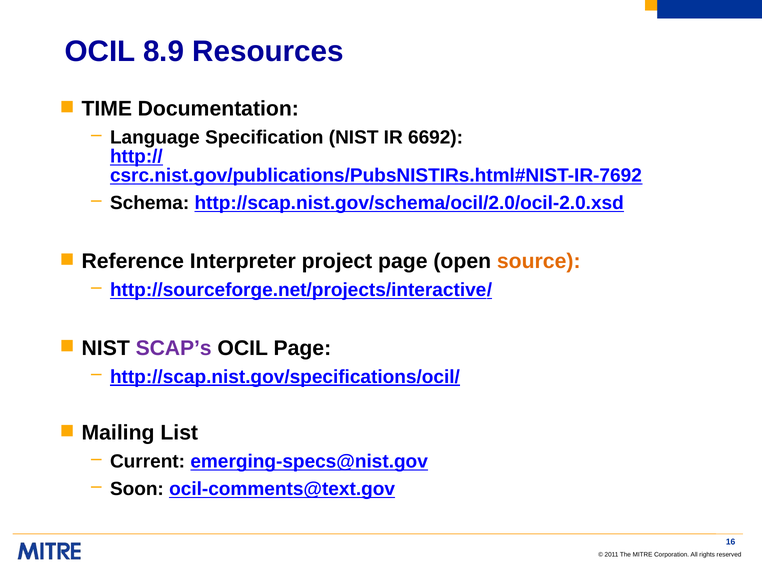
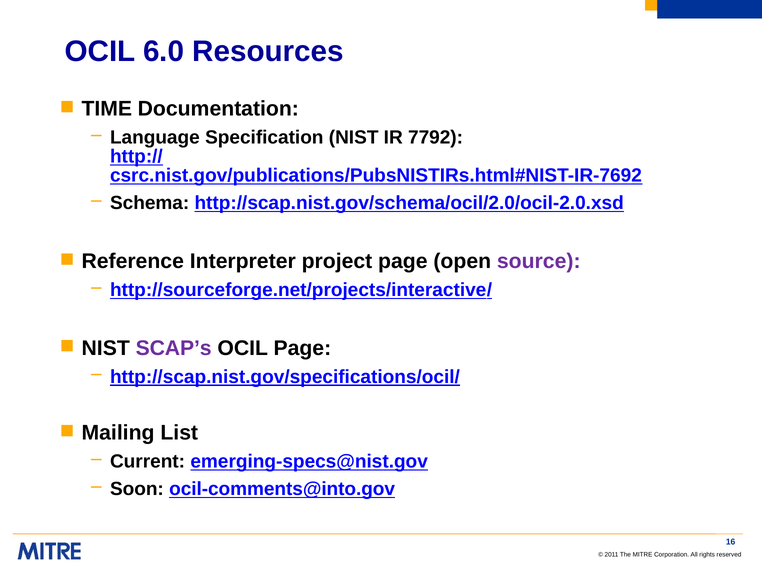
8.9: 8.9 -> 6.0
6692: 6692 -> 7792
source colour: orange -> purple
ocil-comments@text.gov: ocil-comments@text.gov -> ocil-comments@into.gov
